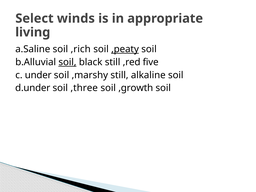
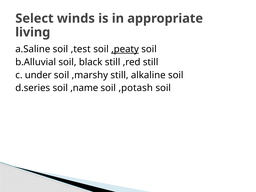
,rich: ,rich -> ,test
soil at (67, 62) underline: present -> none
,red five: five -> still
d.under: d.under -> d.series
,three: ,three -> ,name
,growth: ,growth -> ,potash
